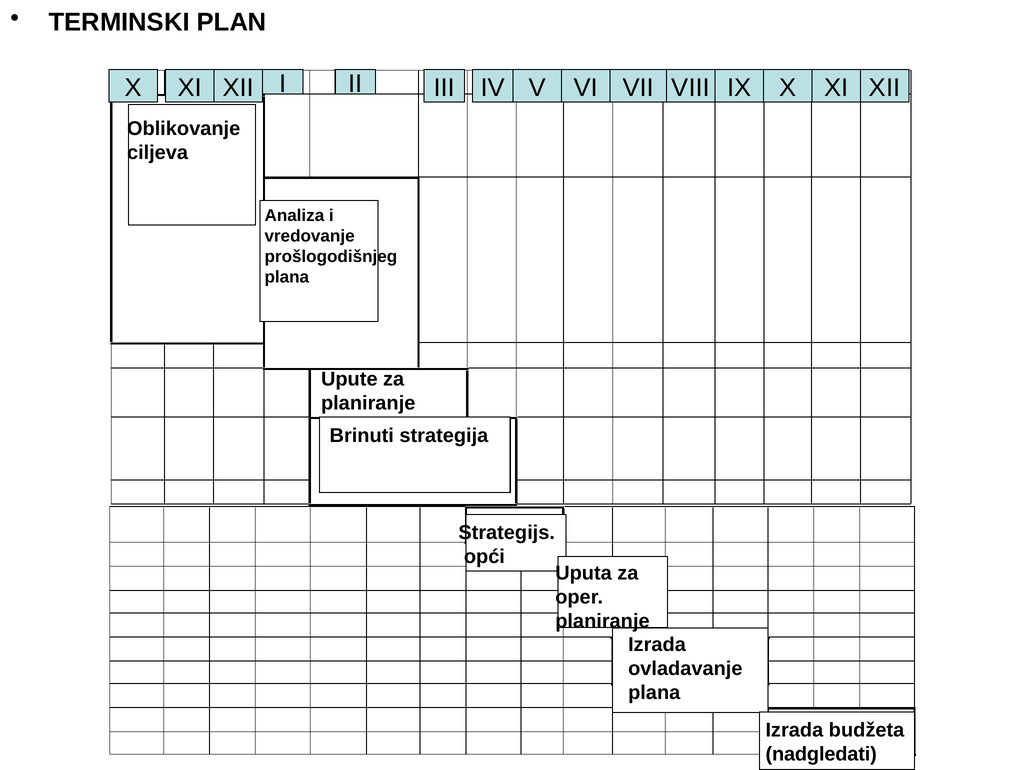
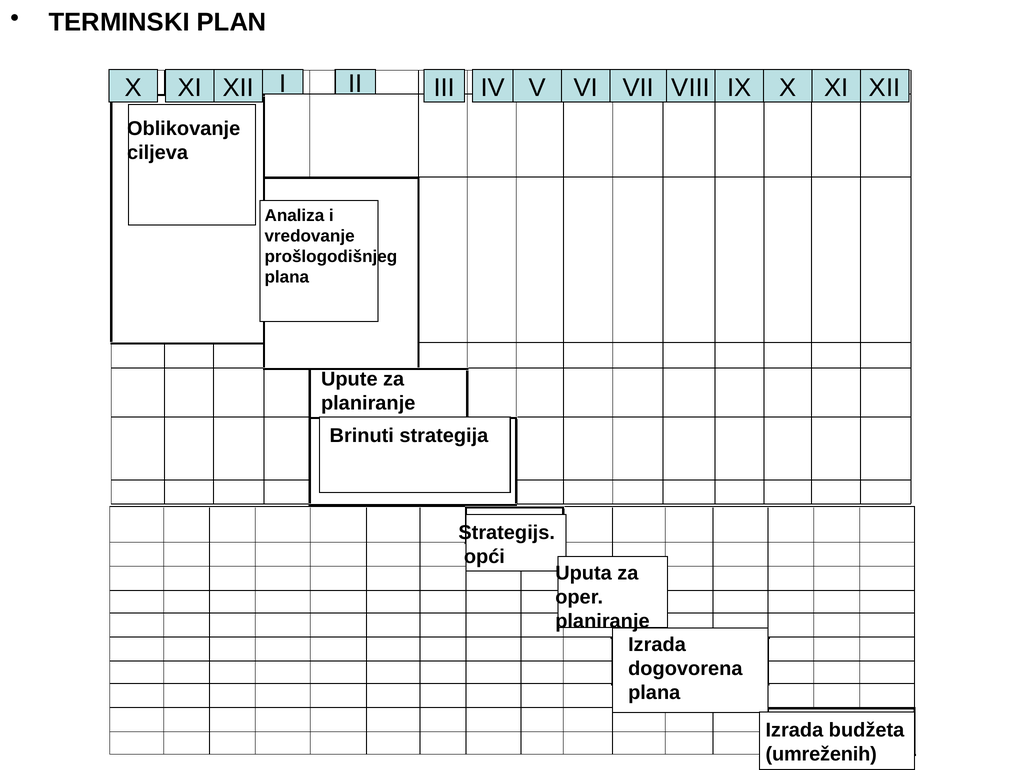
ovladavanje: ovladavanje -> dogovorena
nadgledati: nadgledati -> umreženih
